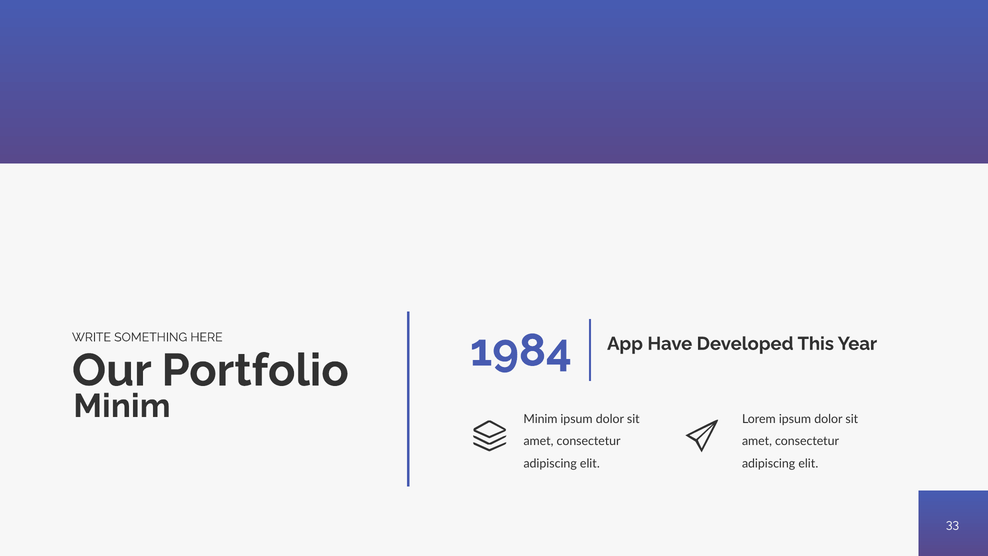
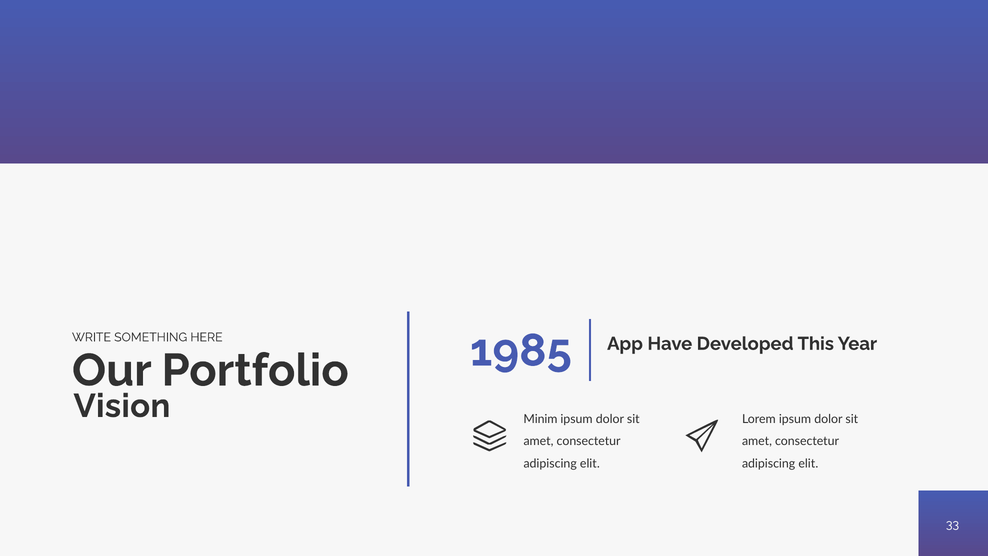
1984: 1984 -> 1985
Minim at (122, 406): Minim -> Vision
